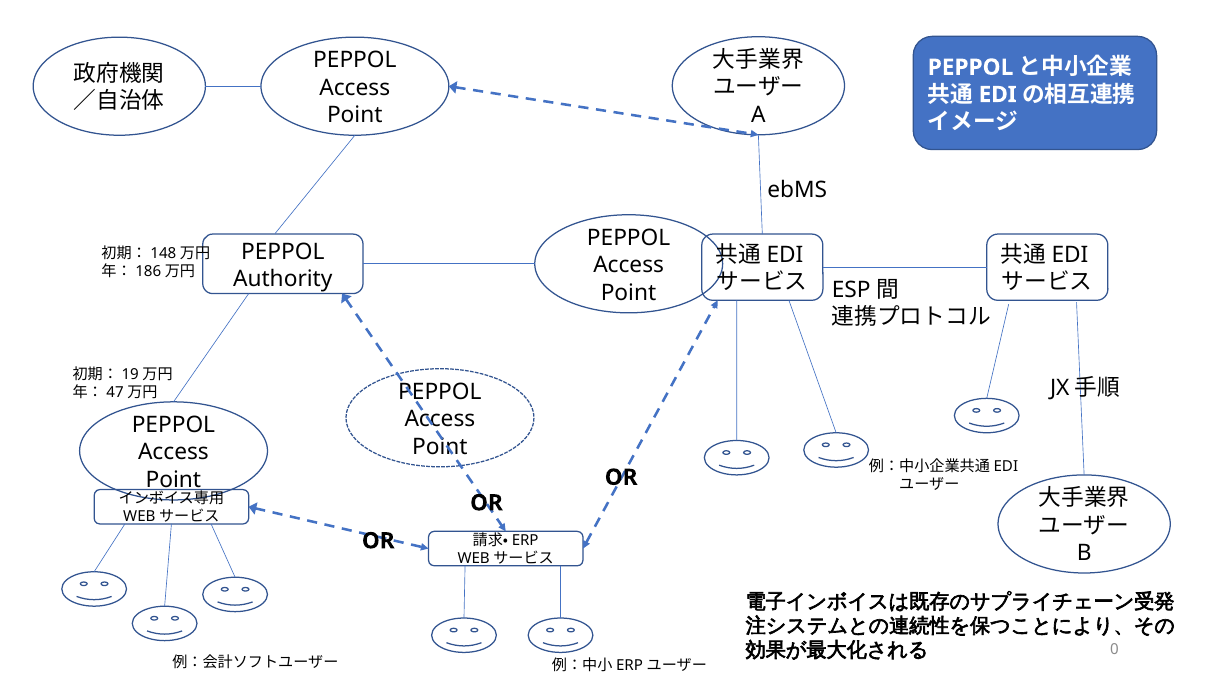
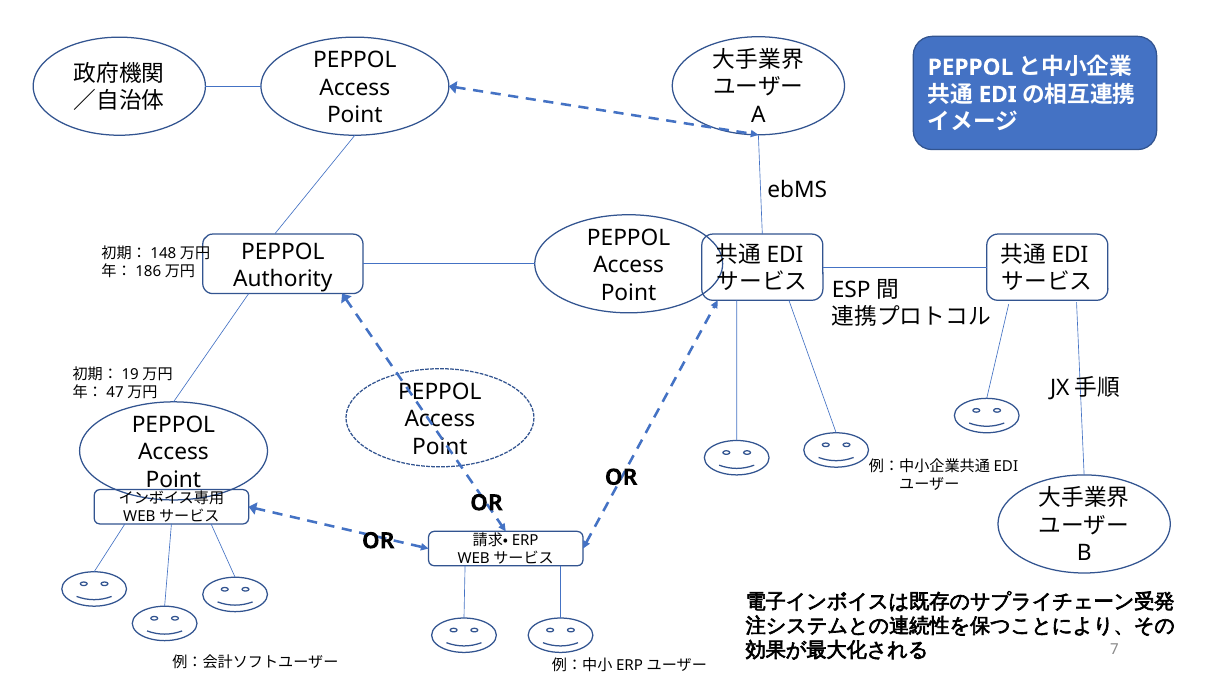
0: 0 -> 7
